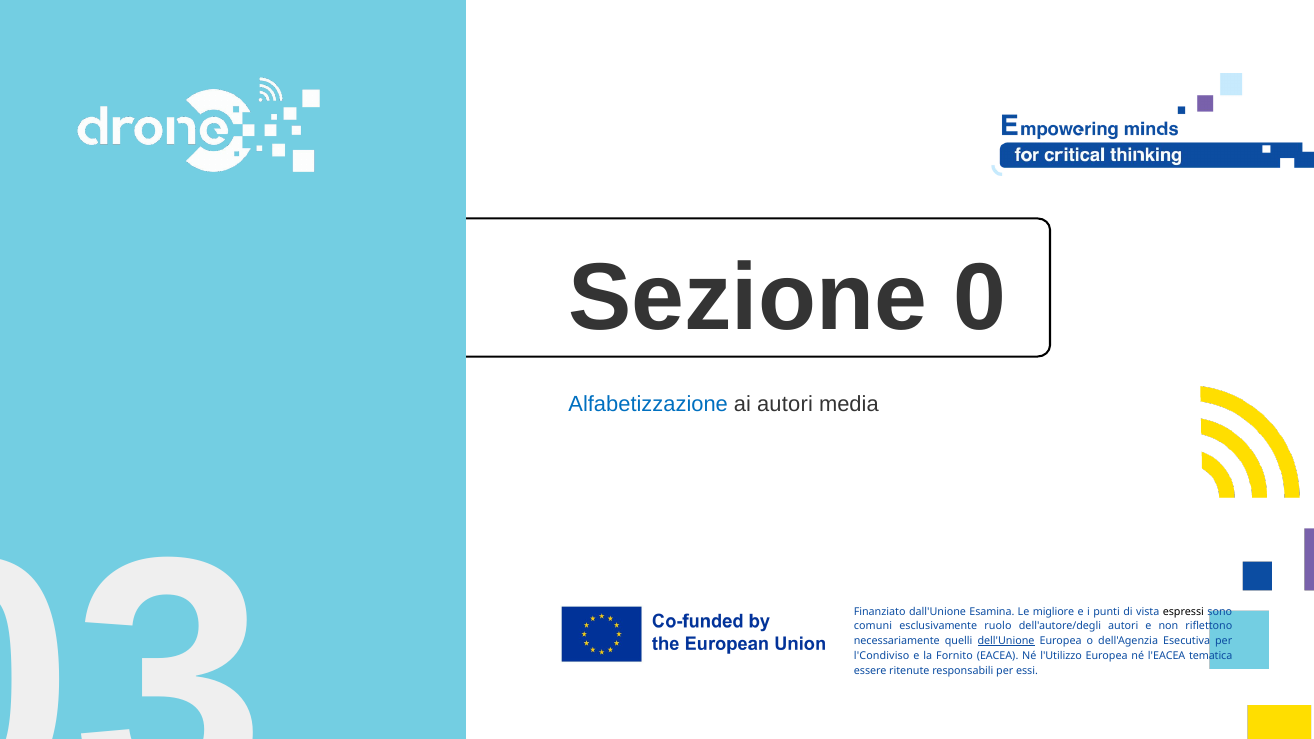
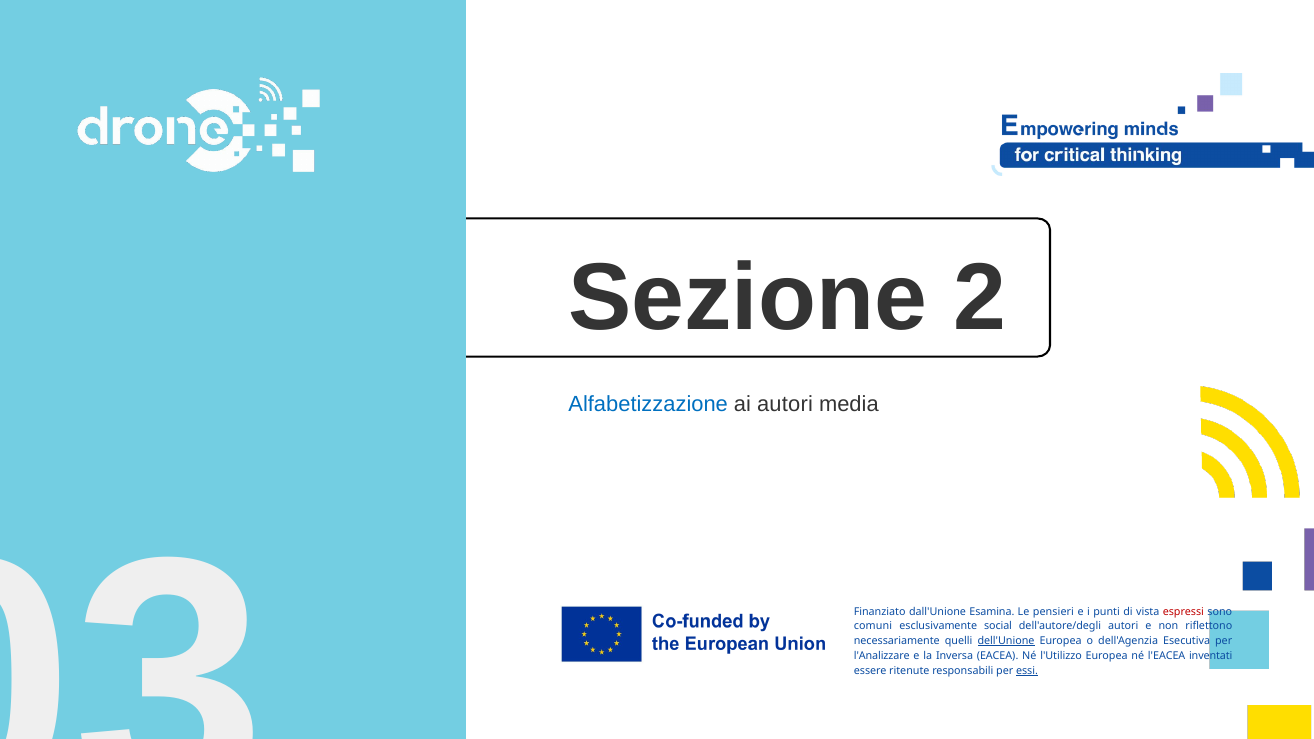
0: 0 -> 2
migliore: migliore -> pensieri
espressi colour: black -> red
ruolo: ruolo -> social
l'Condiviso: l'Condiviso -> l'Analizzare
Fornito: Fornito -> Inversa
tematica: tematica -> inventati
essi underline: none -> present
